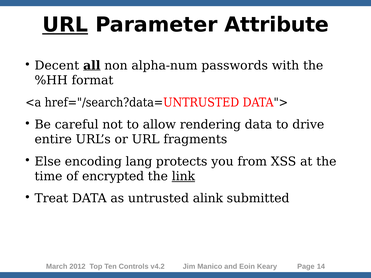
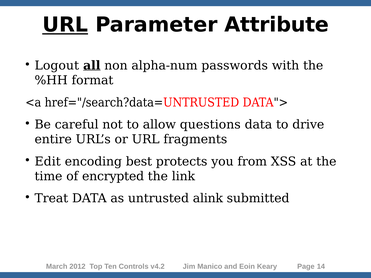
Decent: Decent -> Logout
rendering: rendering -> questions
Else: Else -> Edit
lang: lang -> best
link underline: present -> none
